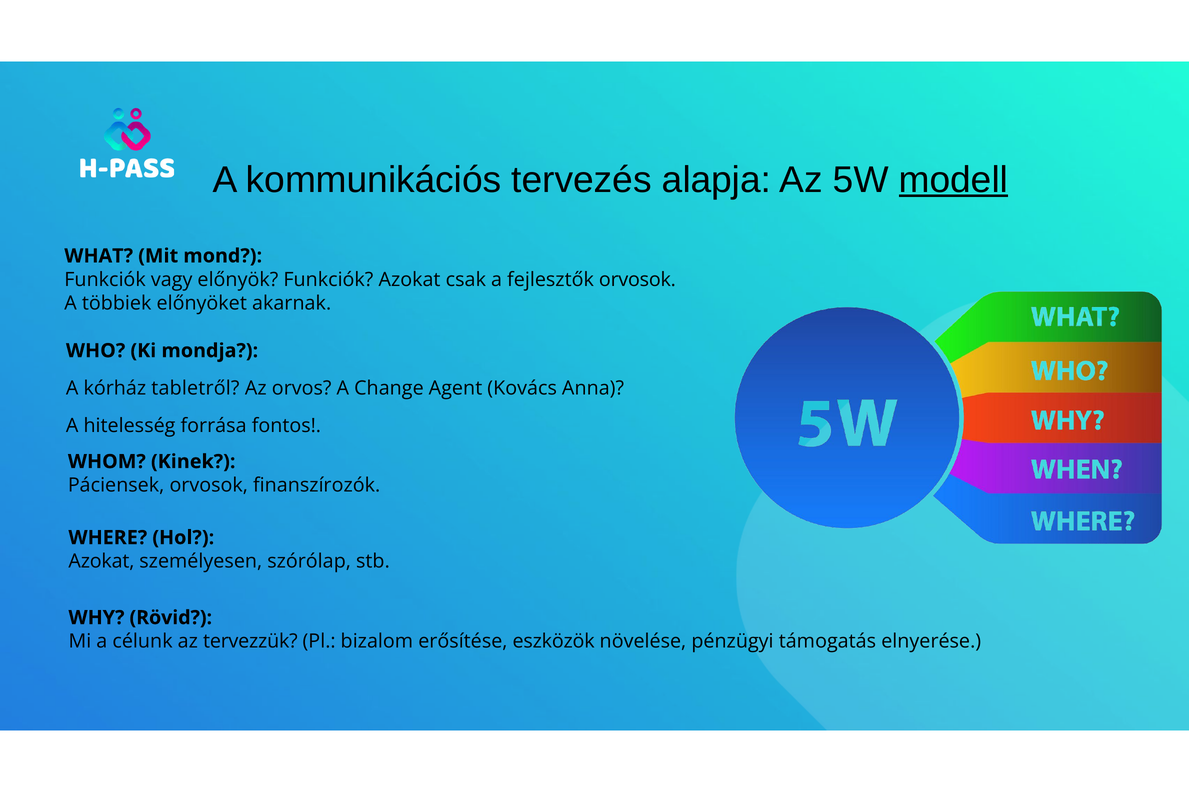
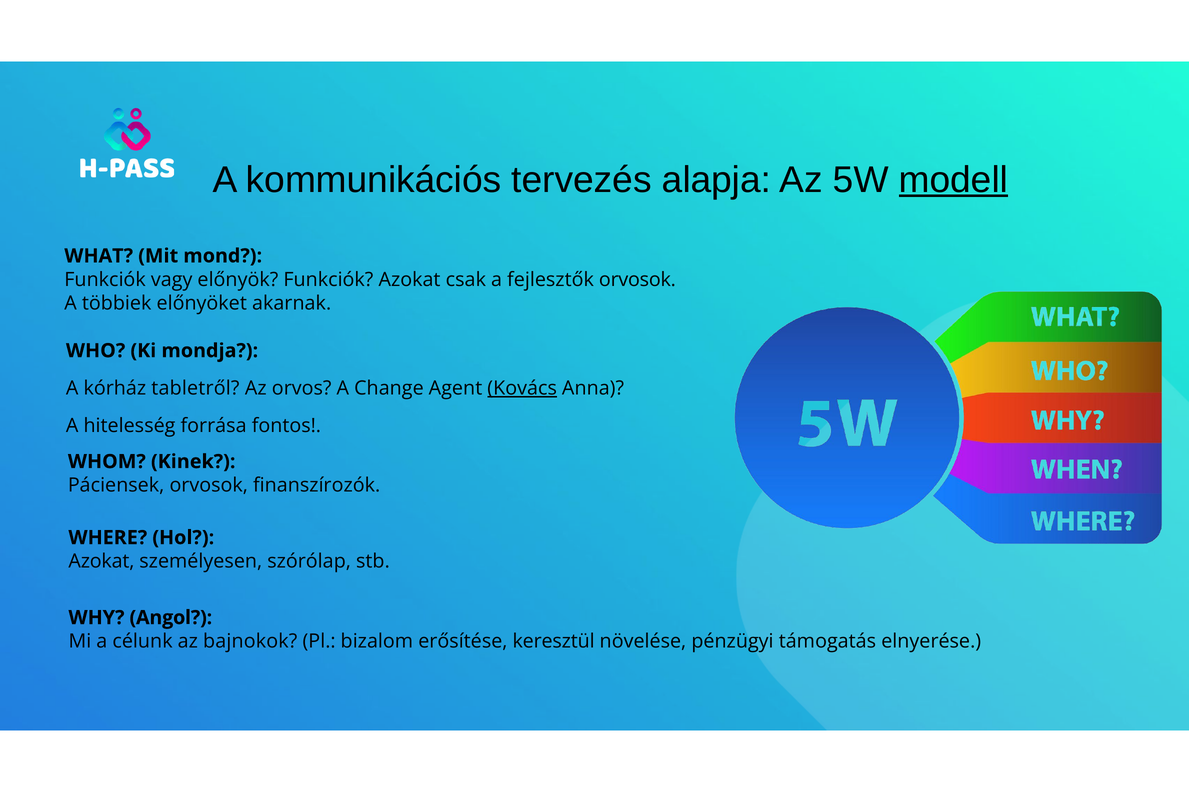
Kovács underline: none -> present
Rövid: Rövid -> Angol
tervezzük: tervezzük -> bajnokok
eszközök: eszközök -> keresztül
